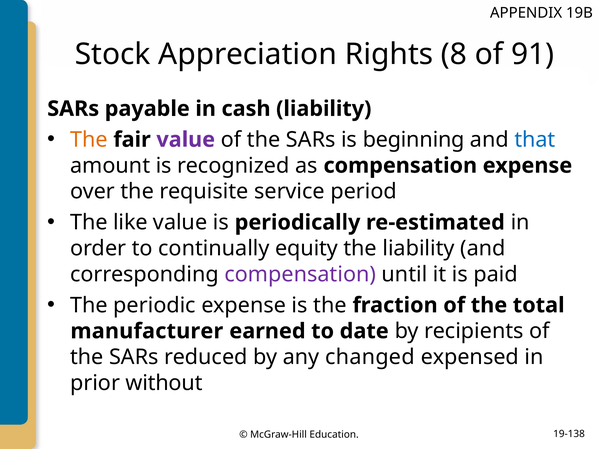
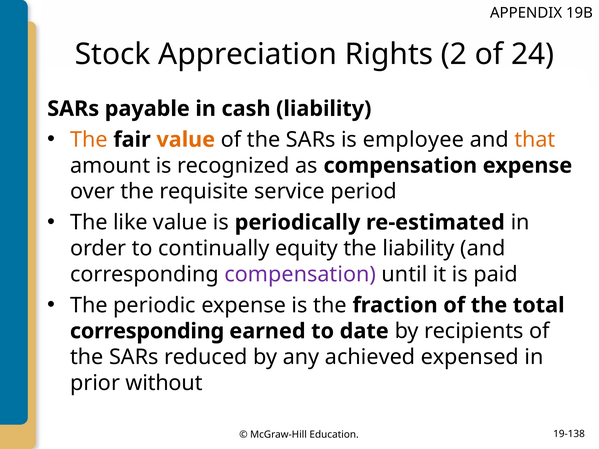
8: 8 -> 2
91: 91 -> 24
value at (186, 140) colour: purple -> orange
beginning: beginning -> employee
that colour: blue -> orange
manufacturer at (147, 331): manufacturer -> corresponding
changed: changed -> achieved
